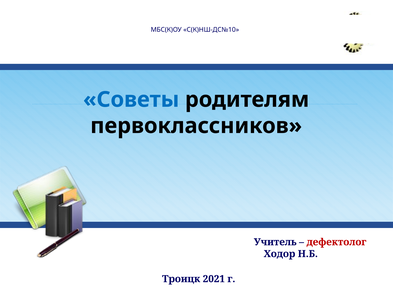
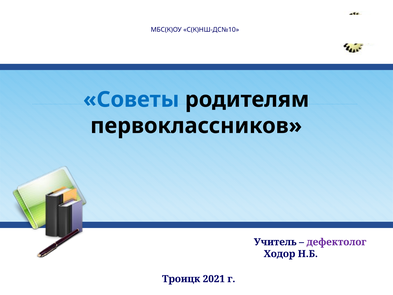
дефектолог colour: red -> purple
